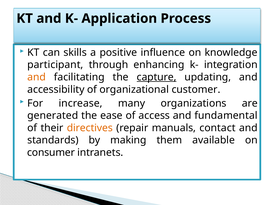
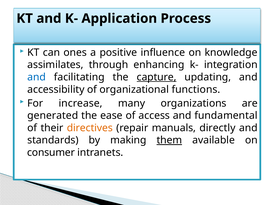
skills: skills -> ones
participant: participant -> assimilates
and at (37, 77) colour: orange -> blue
customer: customer -> functions
contact: contact -> directly
them underline: none -> present
